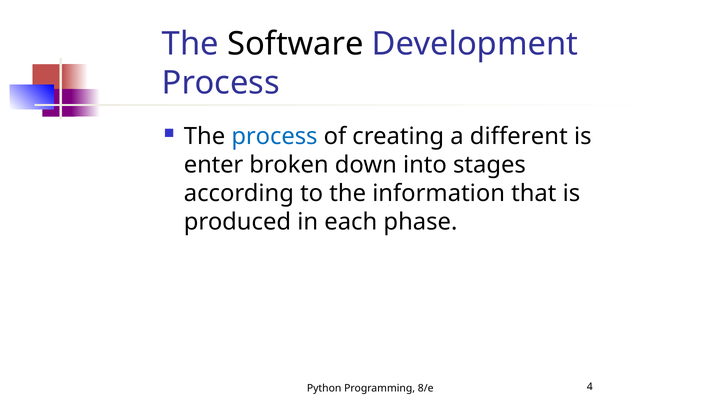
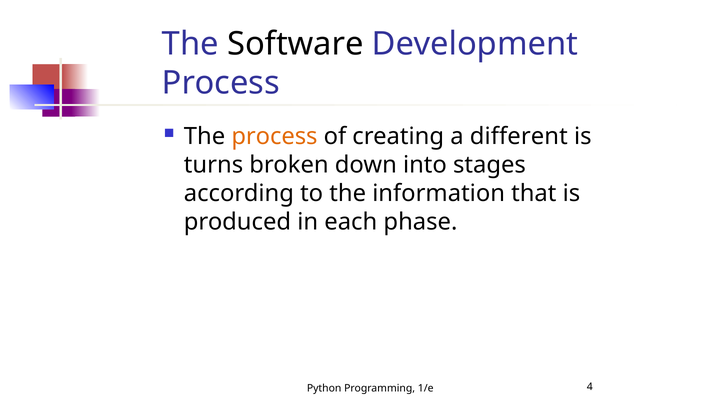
process at (274, 137) colour: blue -> orange
enter: enter -> turns
8/e: 8/e -> 1/e
